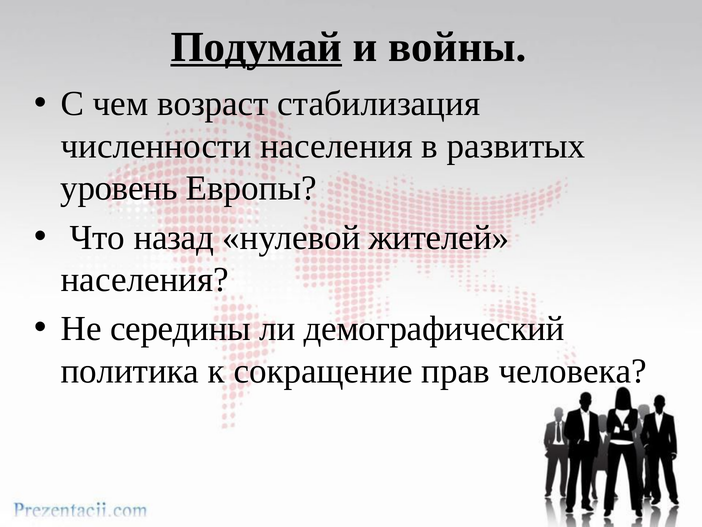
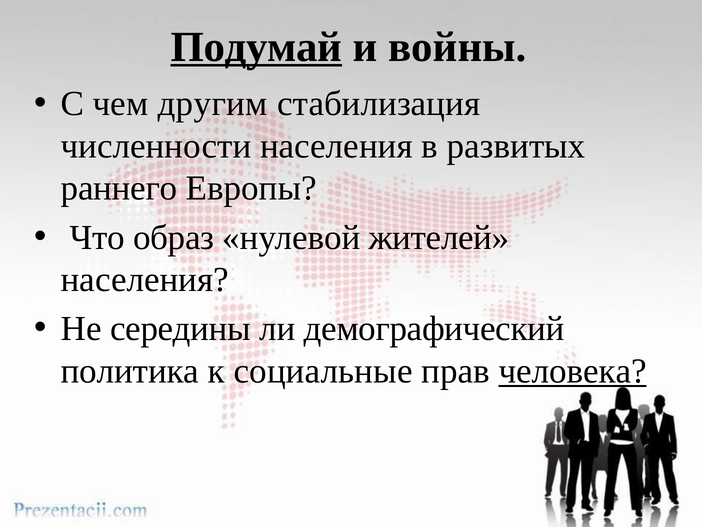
возраст: возраст -> другим
уровень: уровень -> раннего
назад: назад -> образ
сокращение: сокращение -> социальные
человека underline: none -> present
